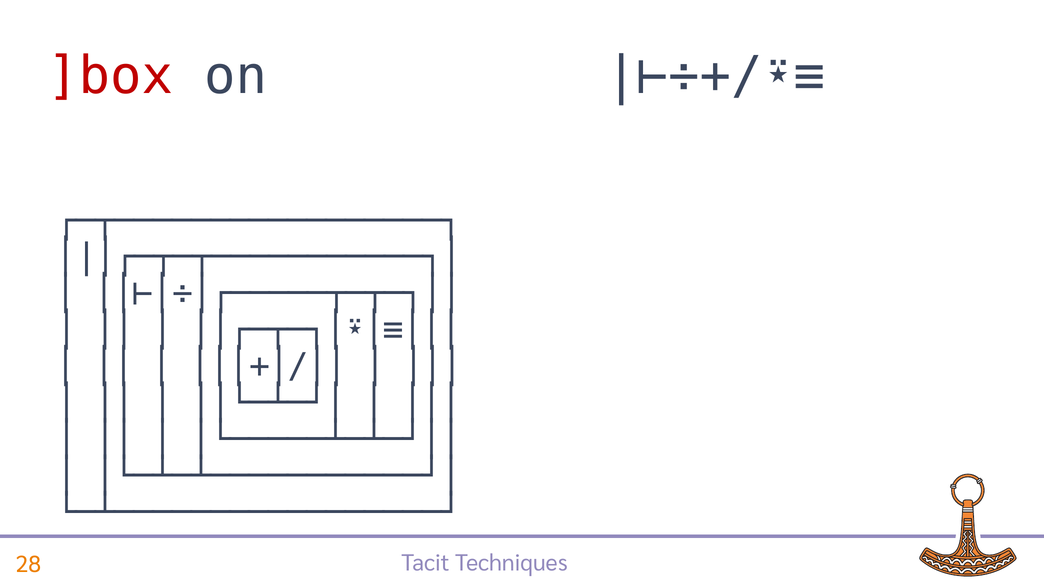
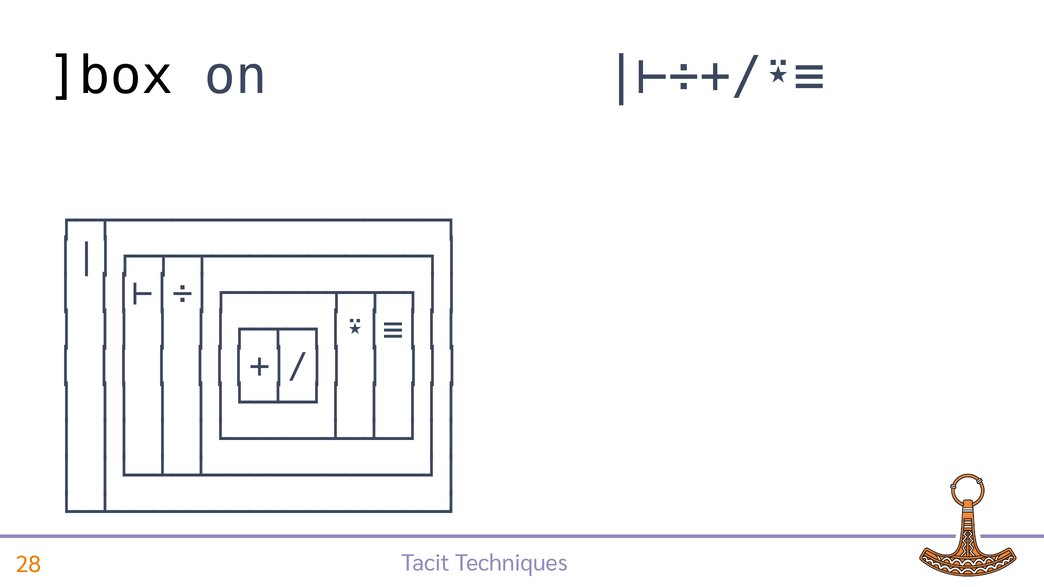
]box colour: red -> black
